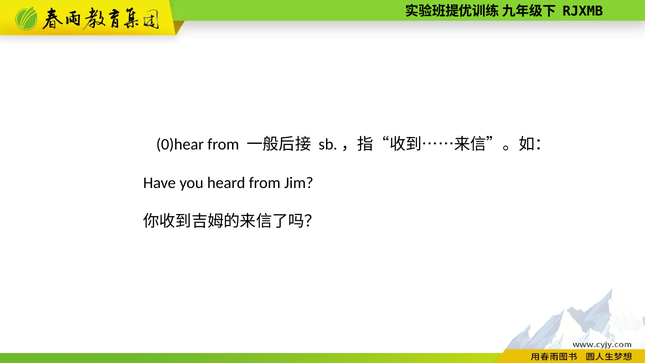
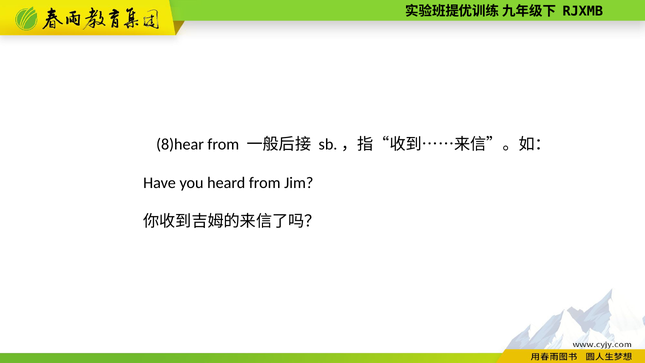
0)hear: 0)hear -> 8)hear
